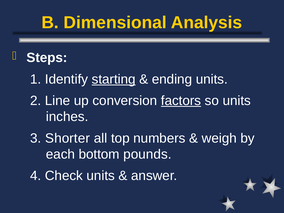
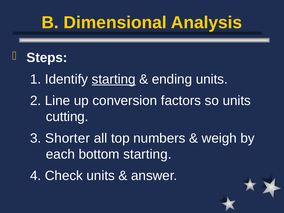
factors underline: present -> none
inches: inches -> cutting
bottom pounds: pounds -> starting
